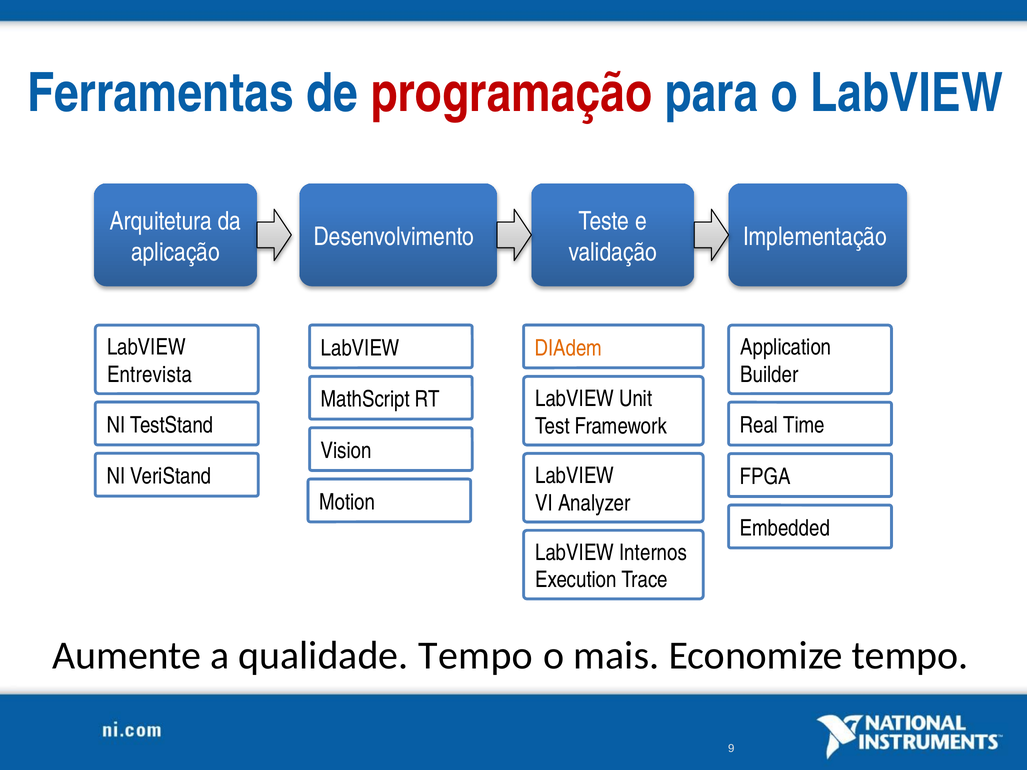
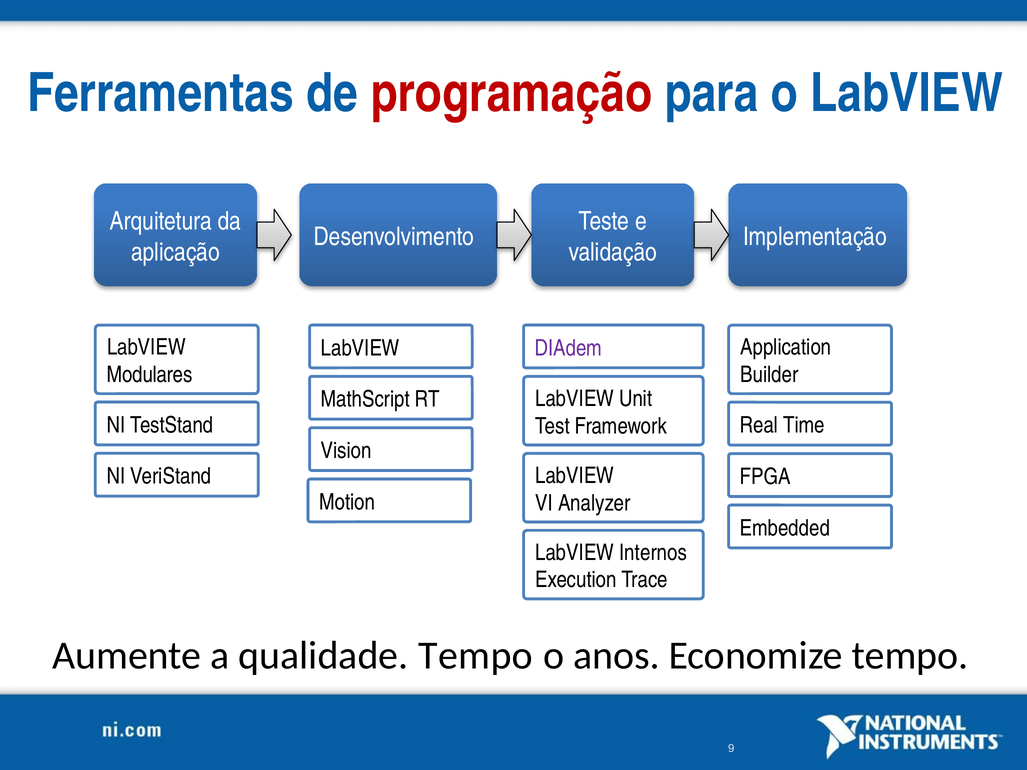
DIAdem colour: orange -> purple
Entrevista: Entrevista -> Modulares
mais: mais -> anos
